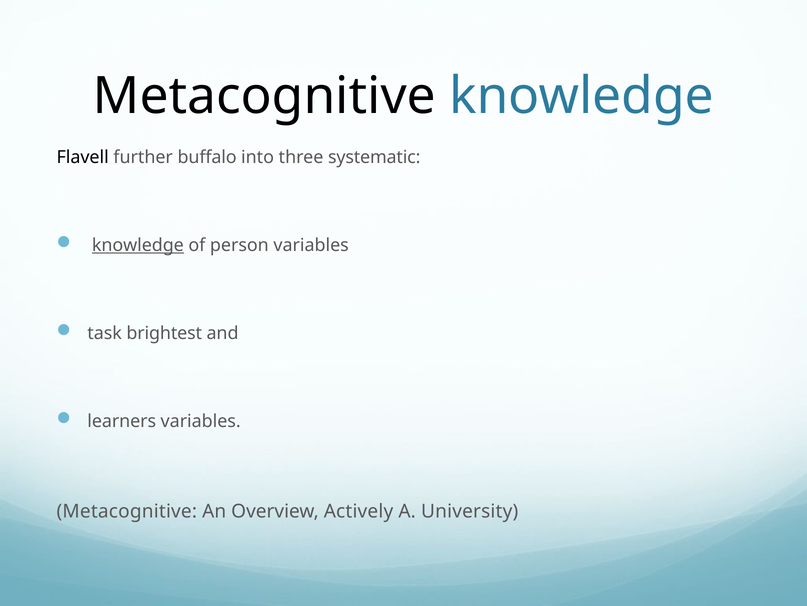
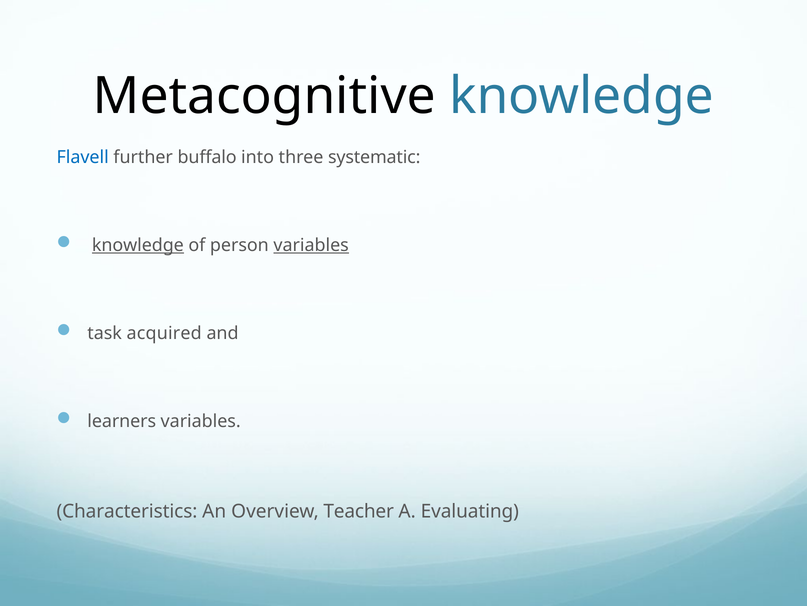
Flavell colour: black -> blue
variables at (311, 245) underline: none -> present
brightest: brightest -> acquired
Metacognitive at (127, 511): Metacognitive -> Characteristics
Actively: Actively -> Teacher
University: University -> Evaluating
